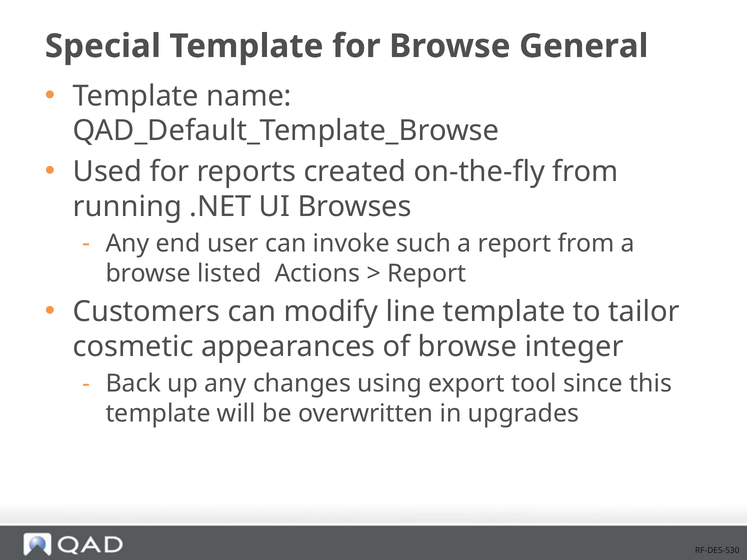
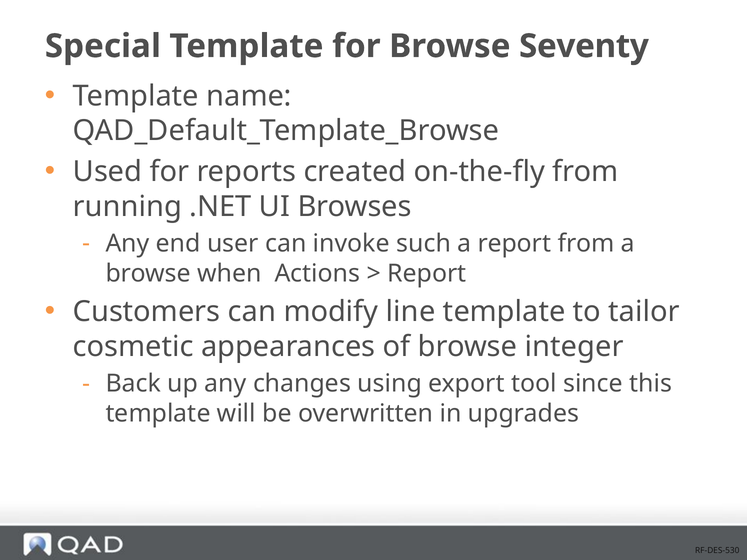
General: General -> Seventy
listed: listed -> when
